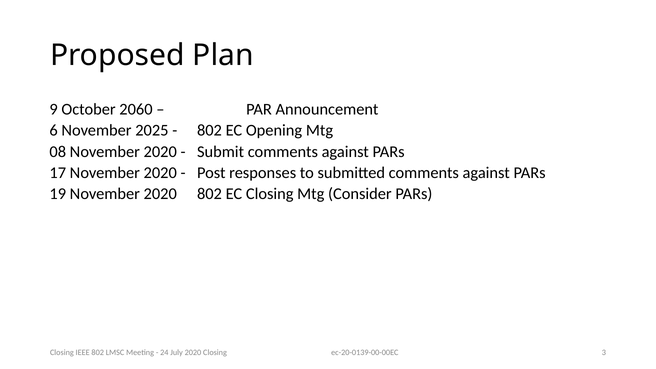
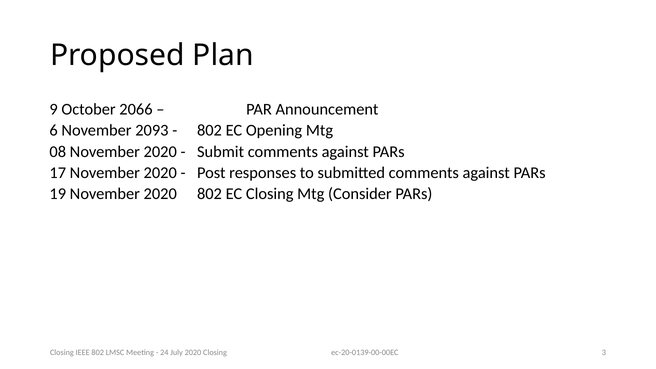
2060: 2060 -> 2066
2025: 2025 -> 2093
